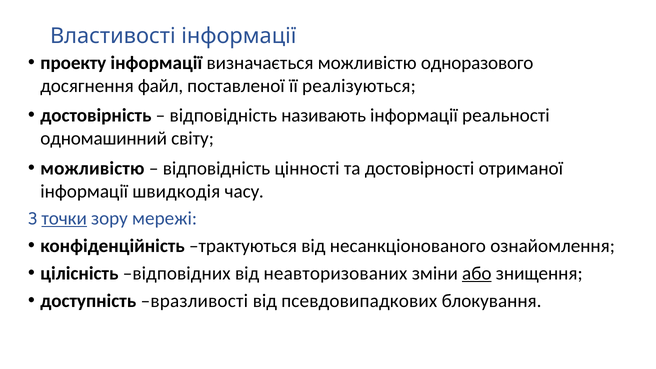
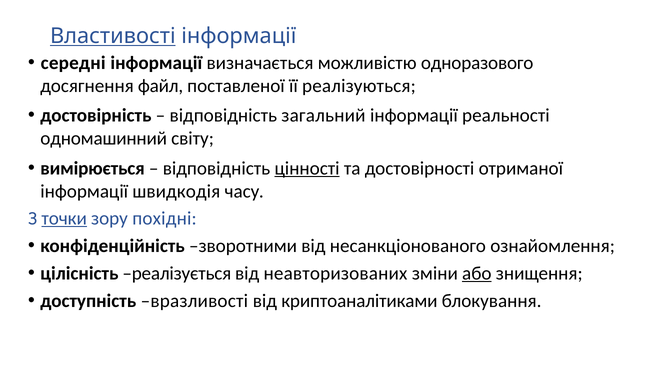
Властивості underline: none -> present
проекту: проекту -> середні
називають: називають -> загальний
можливістю at (92, 168): можливістю -> вимірюється
цінності underline: none -> present
мережі: мережі -> похідні
трактуються: трактуються -> зворотними
відповідних: відповідних -> реалізується
псевдовипадкових: псевдовипадкових -> криптоаналітиками
